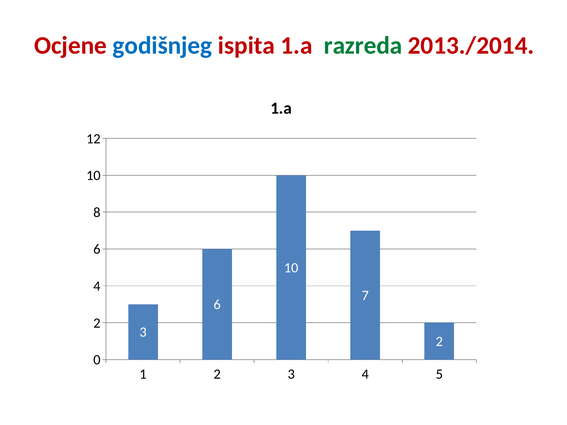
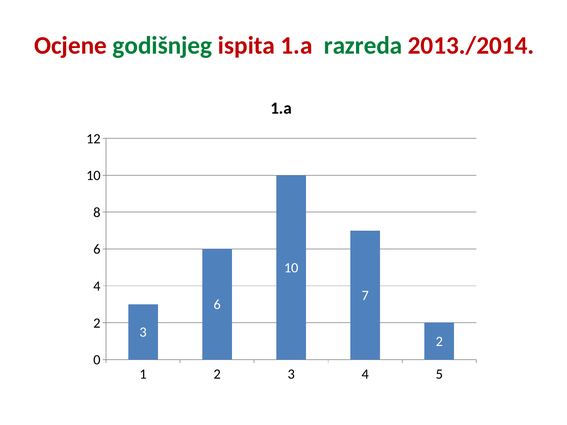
godišnjeg colour: blue -> green
